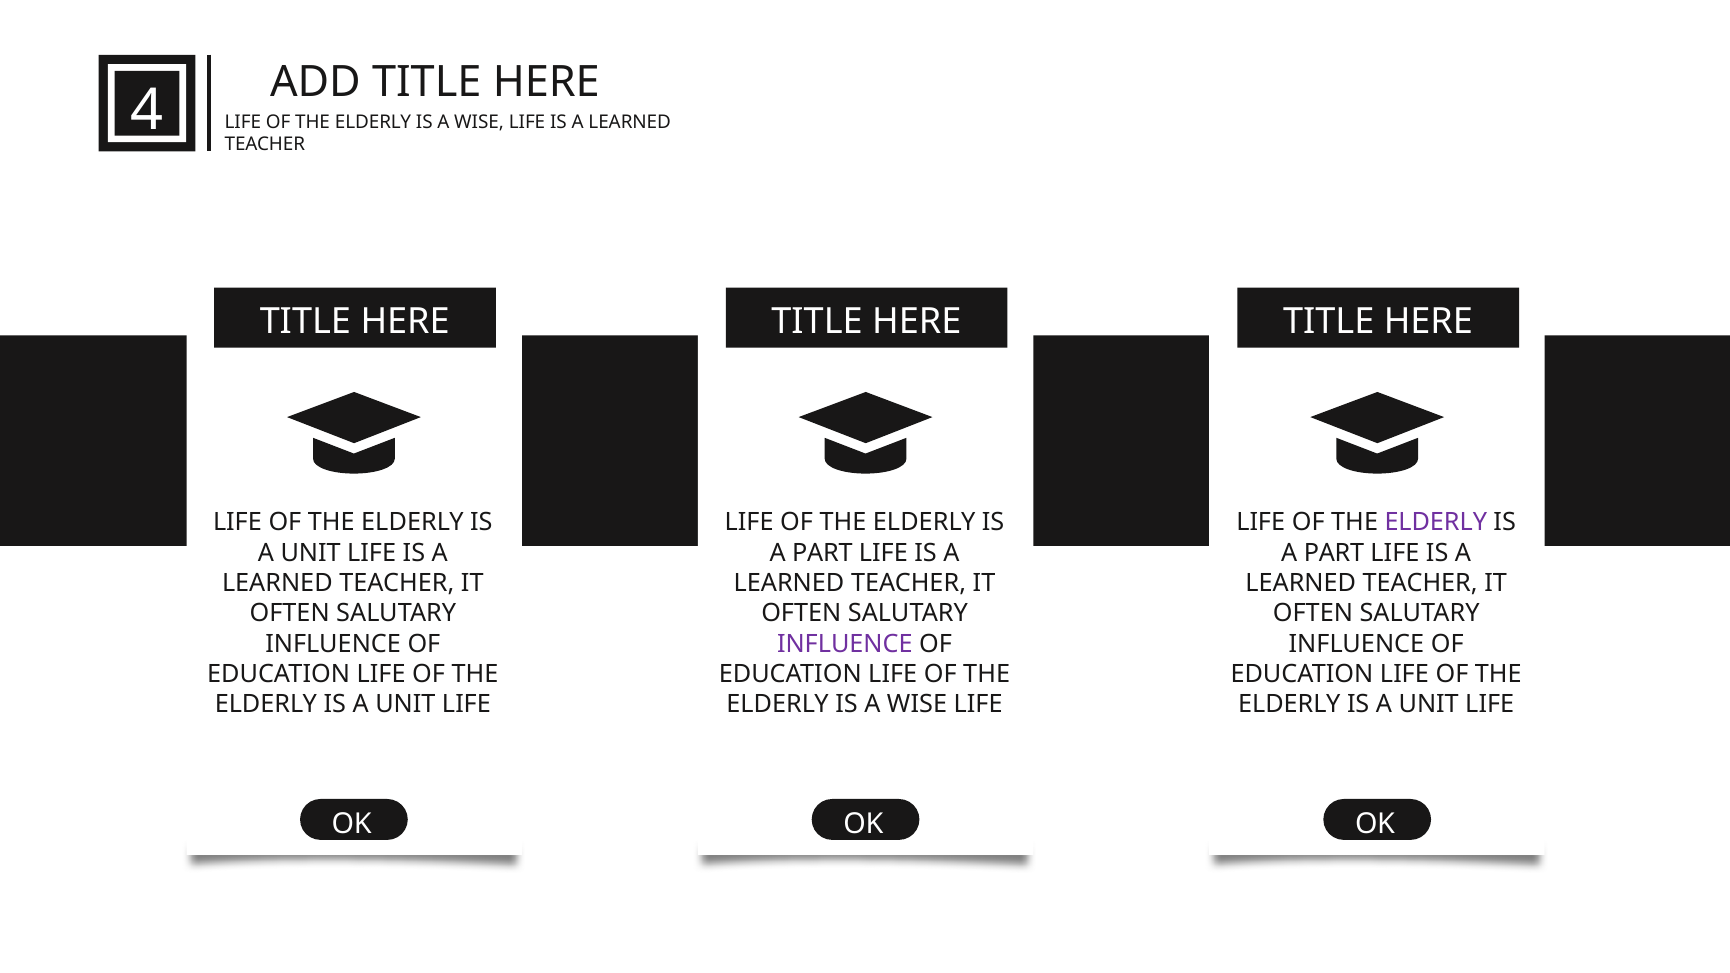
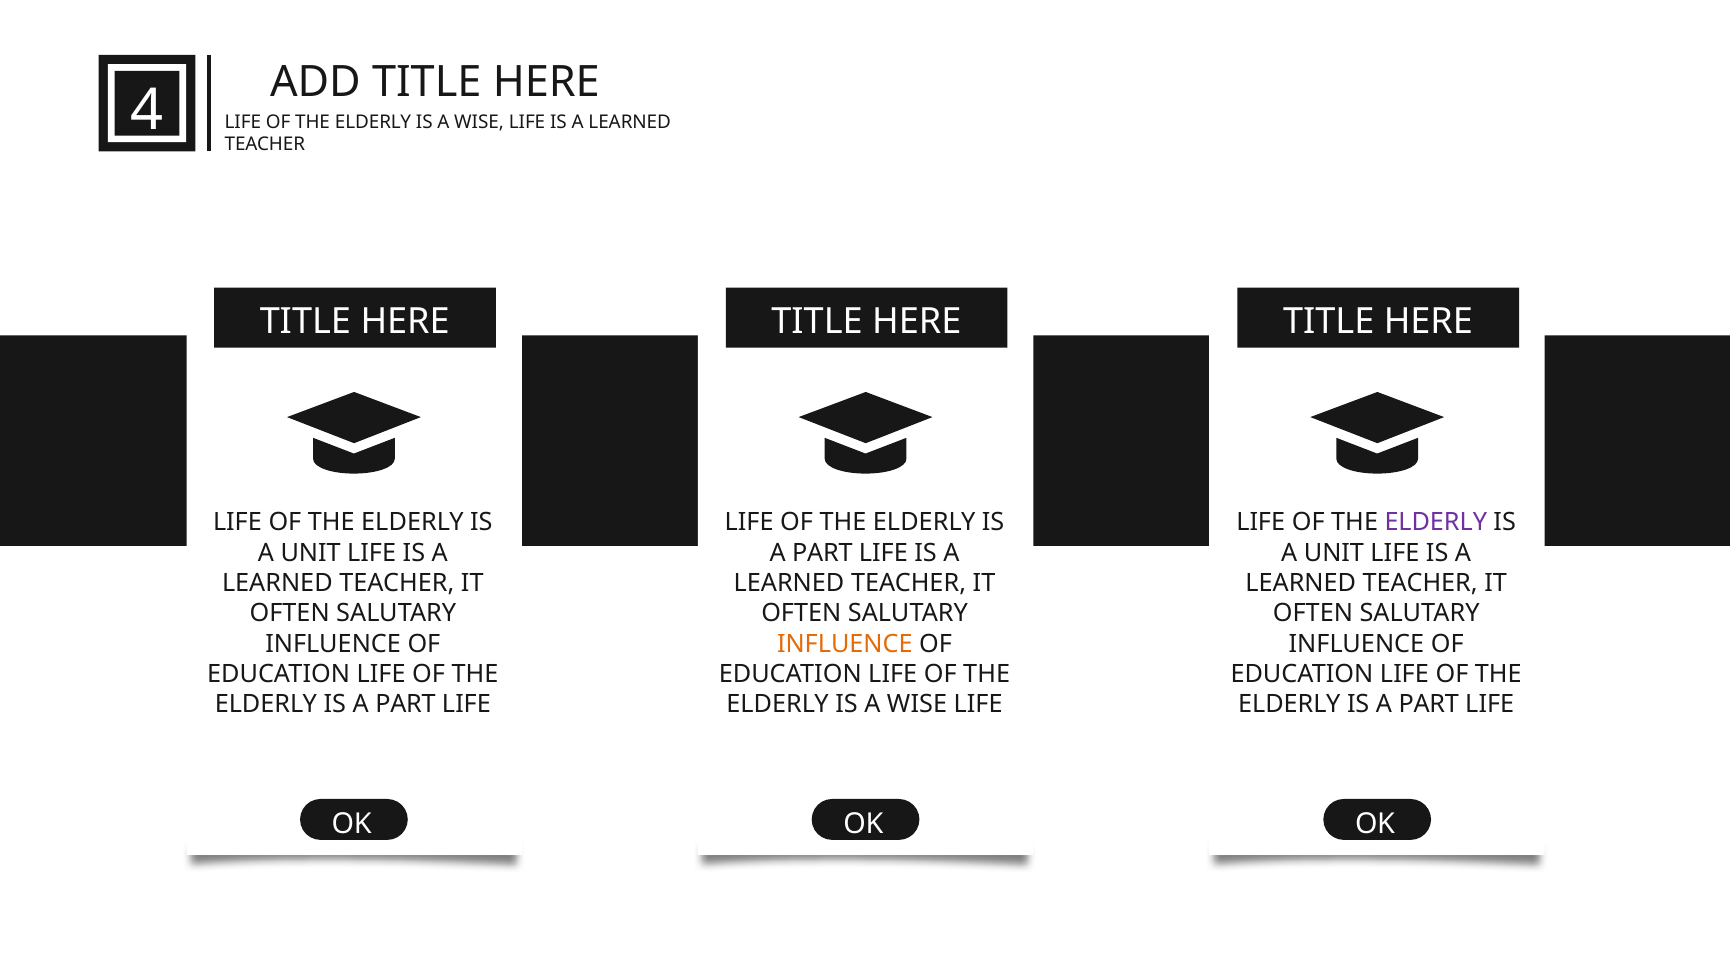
PART at (1334, 553): PART -> UNIT
INFLUENCE at (845, 644) colour: purple -> orange
UNIT at (405, 704): UNIT -> PART
UNIT at (1429, 704): UNIT -> PART
